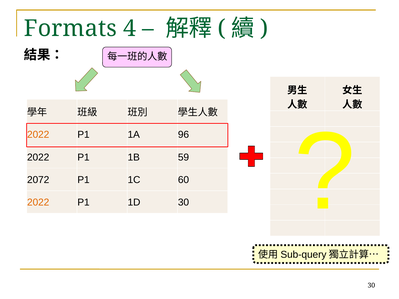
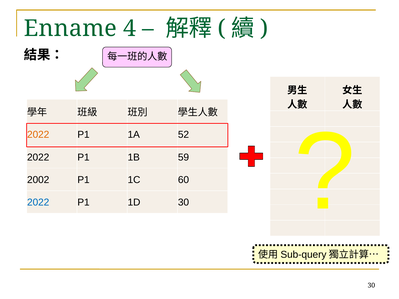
Formats: Formats -> Enname
96: 96 -> 52
2072: 2072 -> 2002
2022 at (38, 202) colour: orange -> blue
